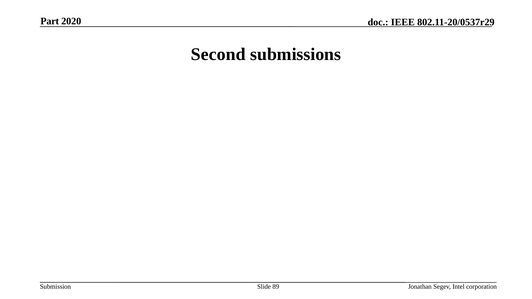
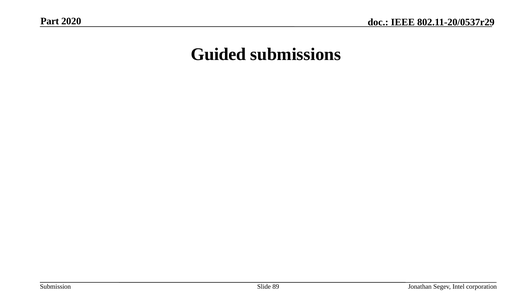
Second: Second -> Guided
